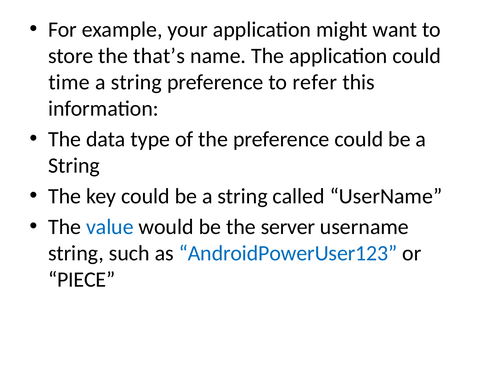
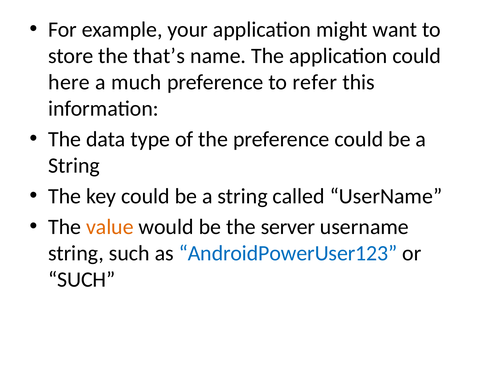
time: time -> here
string at (136, 82): string -> much
value colour: blue -> orange
PIECE at (82, 279): PIECE -> SUCH
